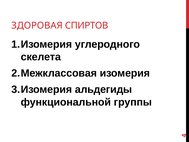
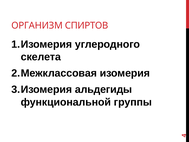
ЗДОРОВАЯ: ЗДОРОВАЯ -> ОРГАНИЗМ
